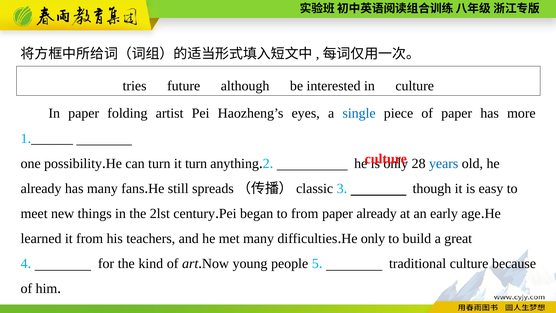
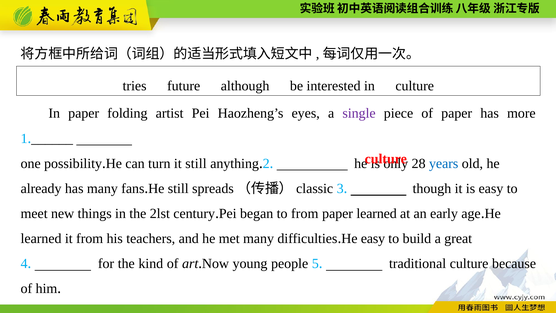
single colour: blue -> purple
it turn: turn -> still
paper already: already -> learned
He only: only -> easy
